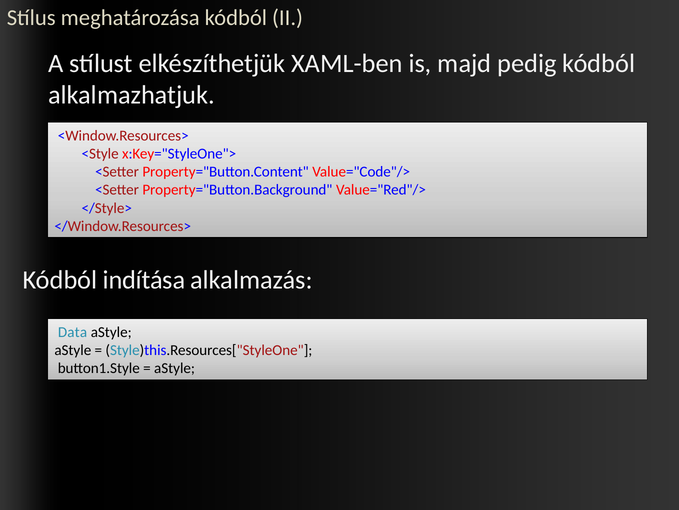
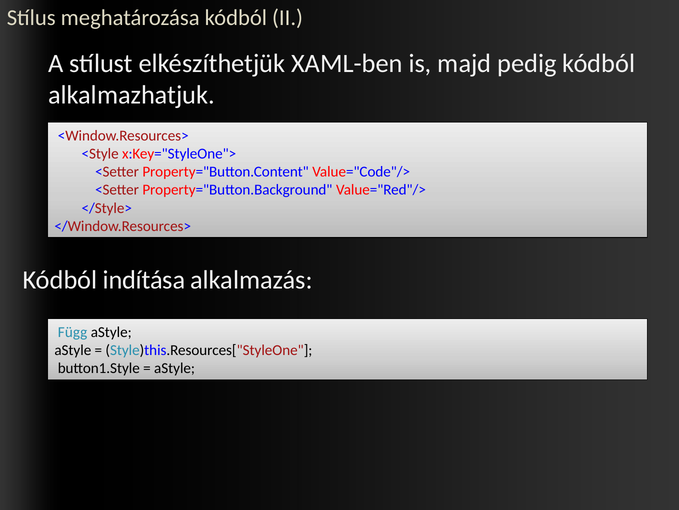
Data: Data -> Függ
